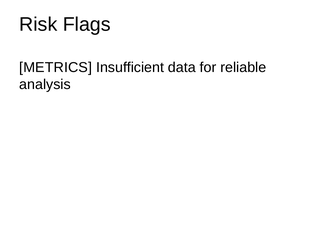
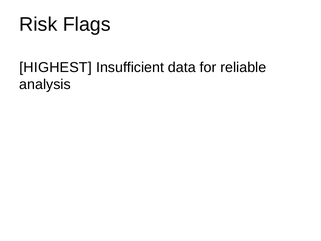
METRICS: METRICS -> HIGHEST
